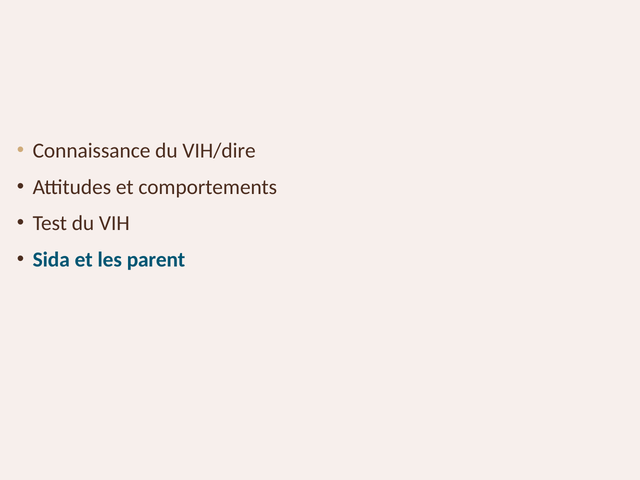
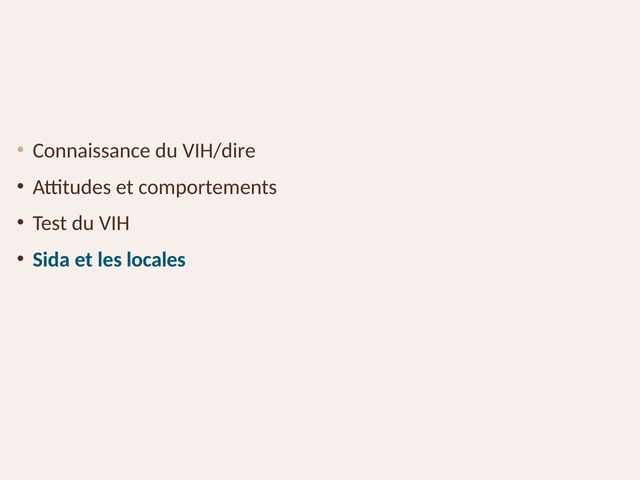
parent: parent -> locales
